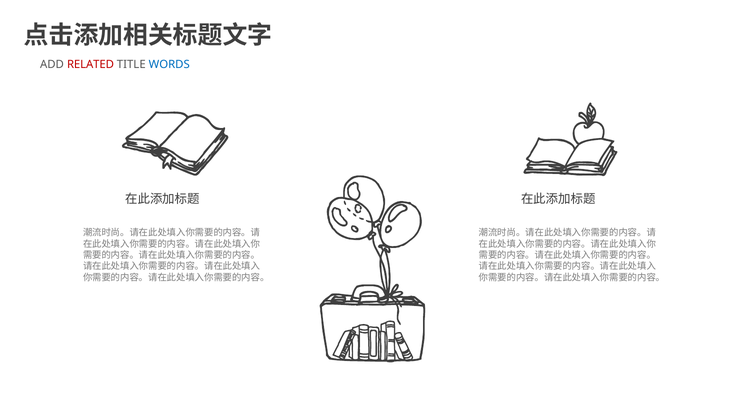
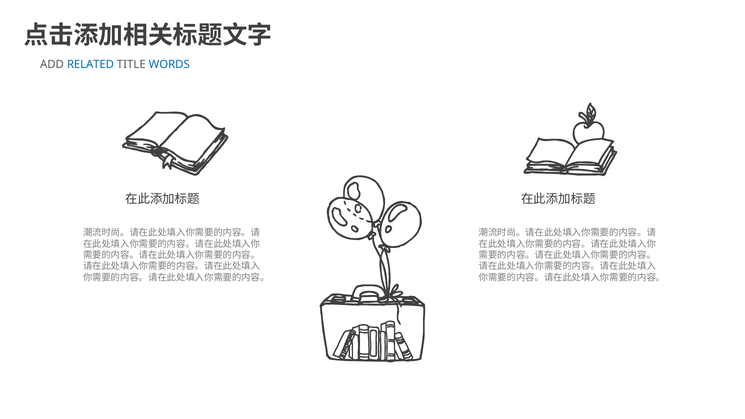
RELATED colour: red -> blue
